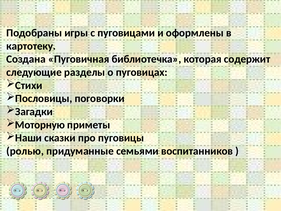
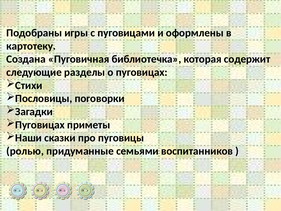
Моторную at (40, 125): Моторную -> Пуговицах
